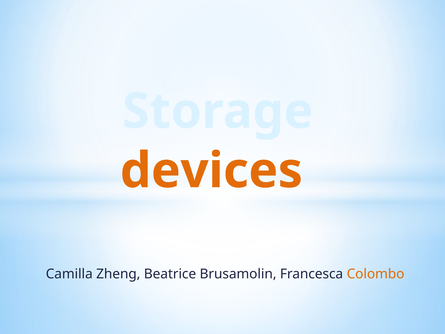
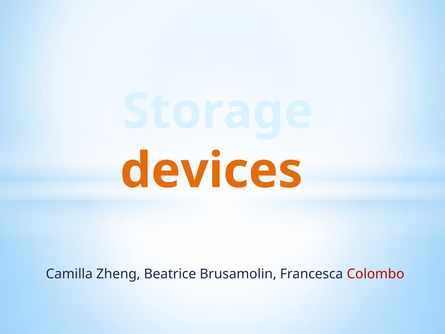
Colombo colour: orange -> red
